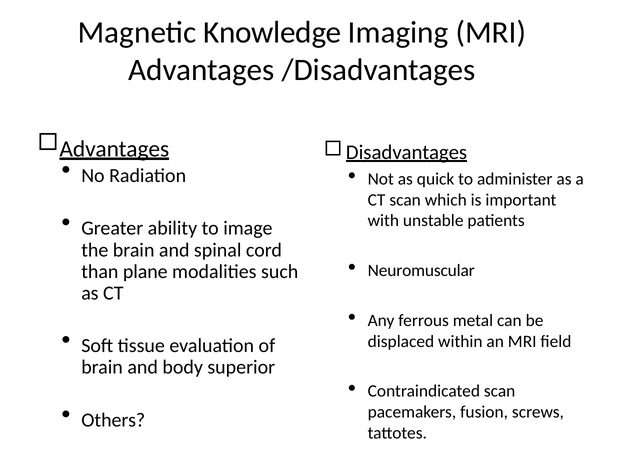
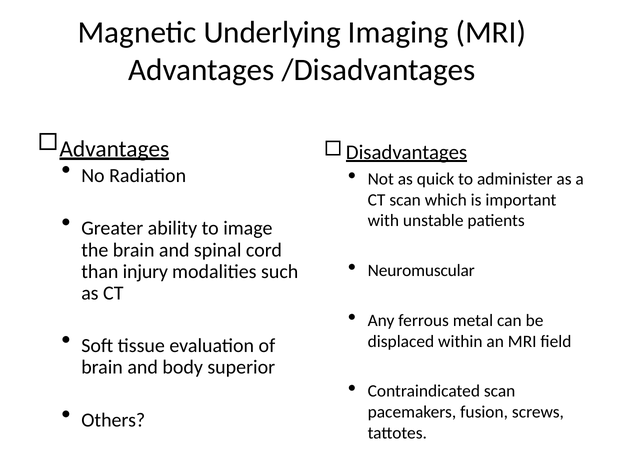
Knowledge: Knowledge -> Underlying
plane: plane -> injury
